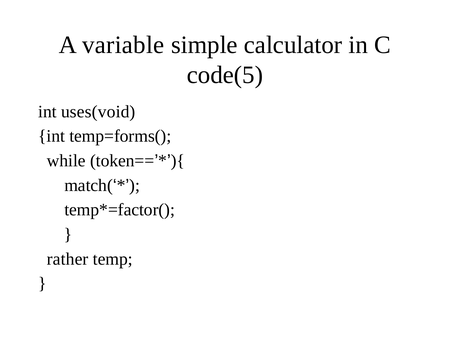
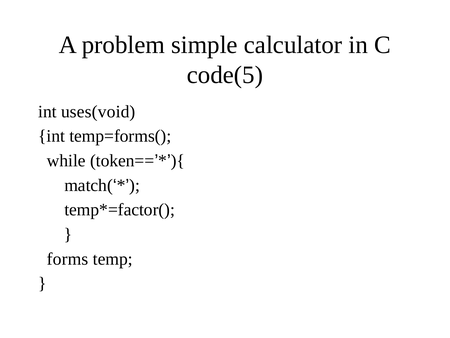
variable: variable -> problem
rather: rather -> forms
